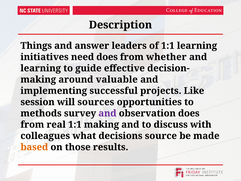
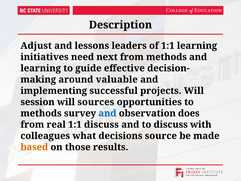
Things: Things -> Adjust
answer: answer -> lessons
need does: does -> next
from whether: whether -> methods
projects Like: Like -> Will
and at (107, 113) colour: purple -> blue
1:1 making: making -> discuss
